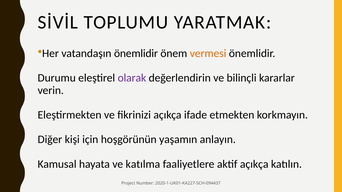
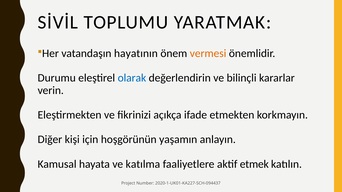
vatandaşın önemlidir: önemlidir -> hayatının
olarak colour: purple -> blue
aktif açıkça: açıkça -> etmek
